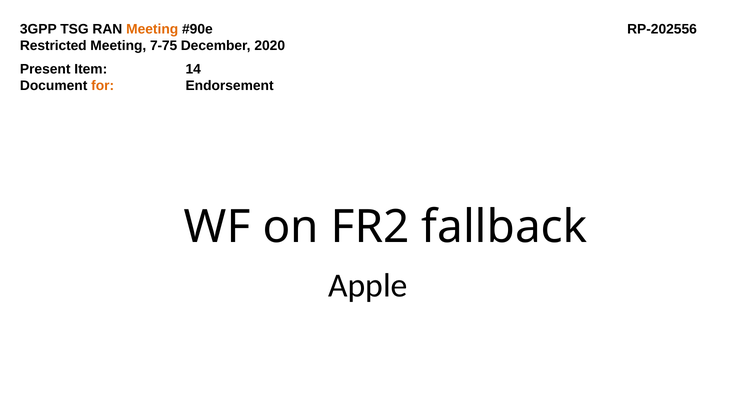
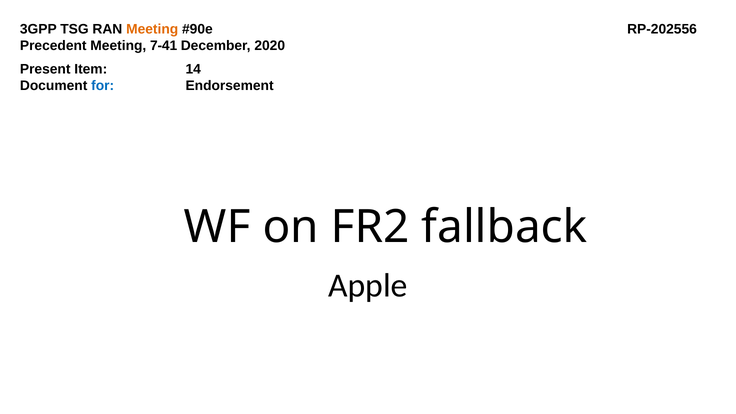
Restricted: Restricted -> Precedent
7-75: 7-75 -> 7-41
for colour: orange -> blue
